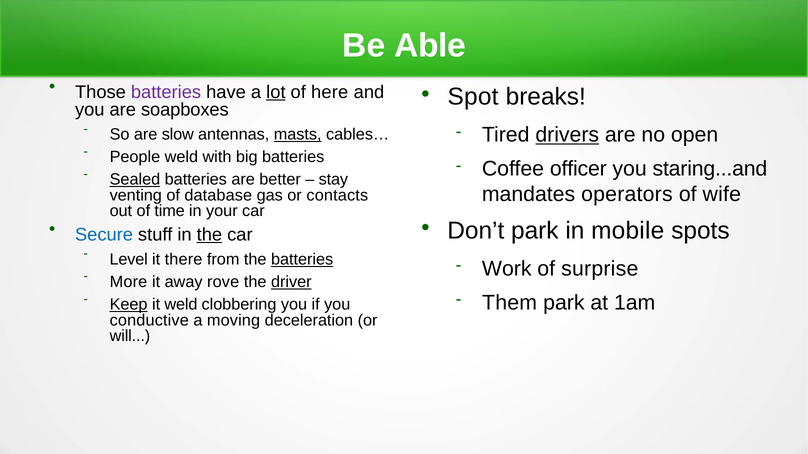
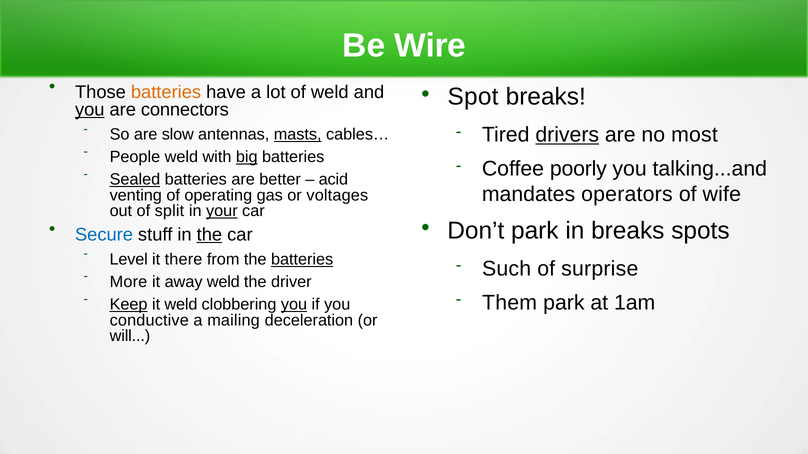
Able: Able -> Wire
batteries at (166, 92) colour: purple -> orange
lot underline: present -> none
of here: here -> weld
you at (90, 110) underline: none -> present
soapboxes: soapboxes -> connectors
open: open -> most
big underline: none -> present
officer: officer -> poorly
staring...and: staring...and -> talking...and
stay: stay -> acid
database: database -> operating
contacts: contacts -> voltages
time: time -> split
your underline: none -> present
in mobile: mobile -> breaks
Work: Work -> Such
away rove: rove -> weld
driver underline: present -> none
you at (294, 305) underline: none -> present
moving: moving -> mailing
